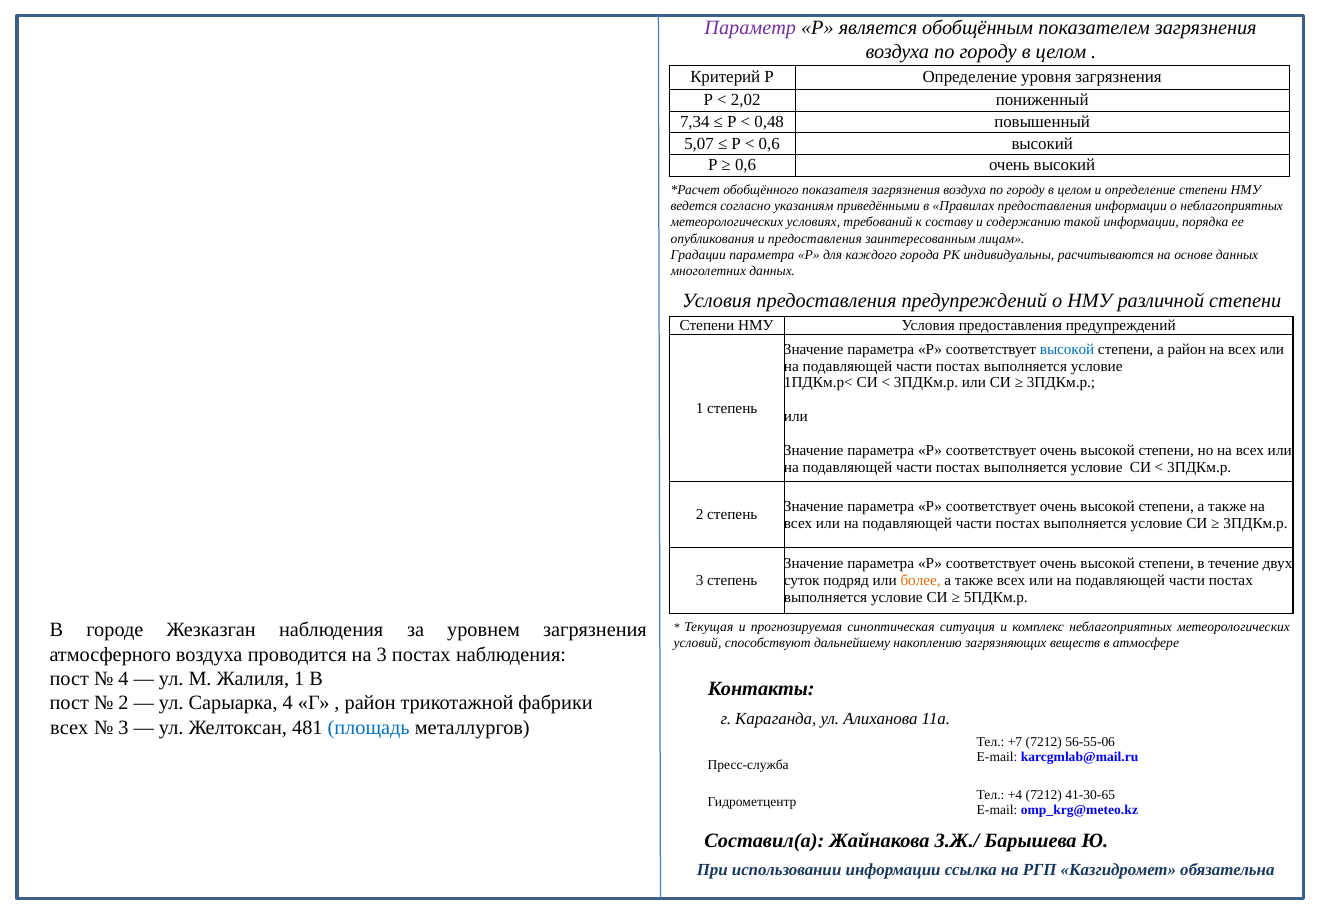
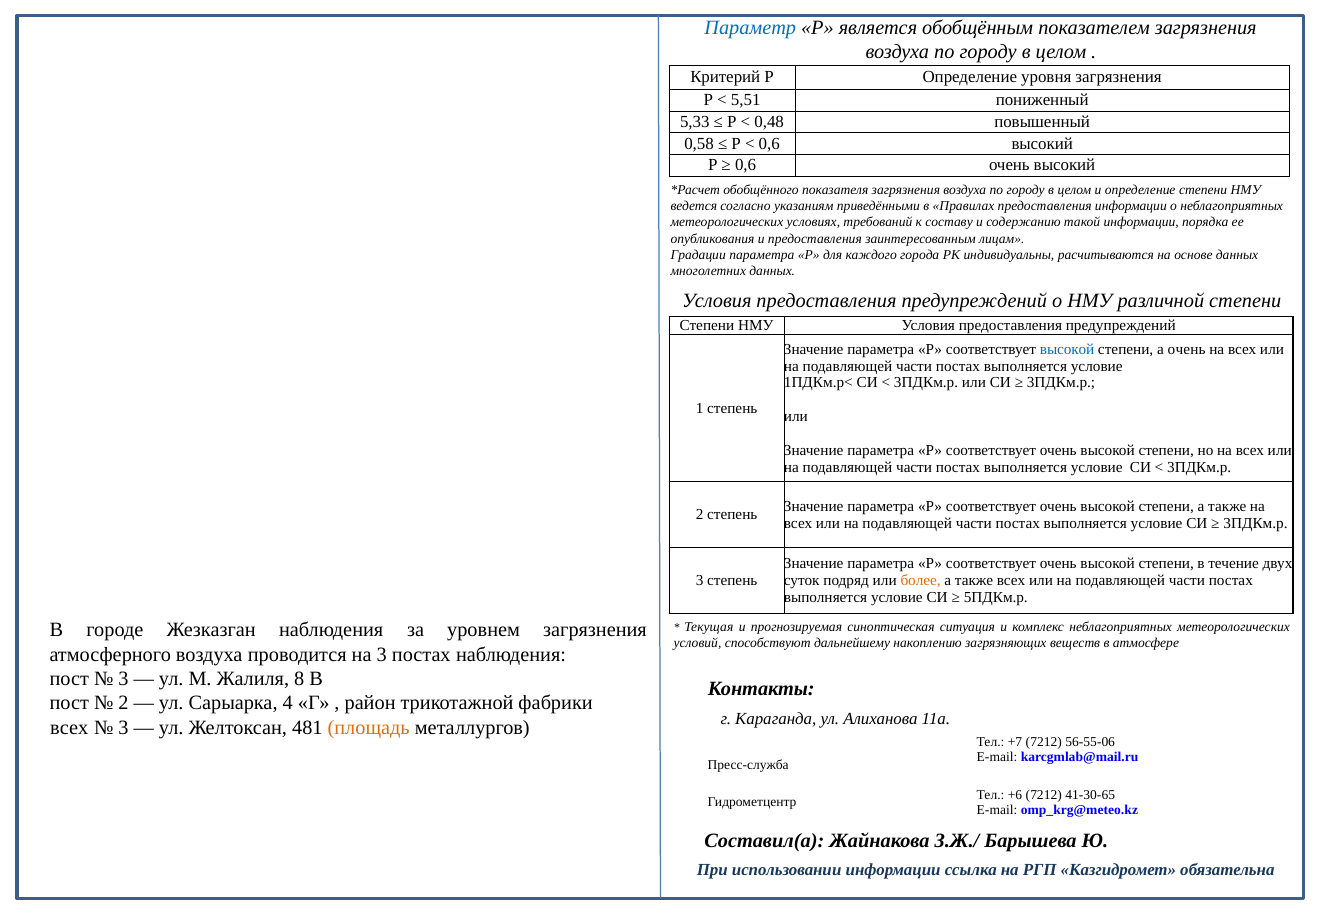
Параметр colour: purple -> blue
2,02: 2,02 -> 5,51
7,34: 7,34 -> 5,33
5,07: 5,07 -> 0,58
а район: район -> очень
4 at (123, 679): 4 -> 3
Жалиля 1: 1 -> 8
площадь colour: blue -> orange
+4: +4 -> +6
